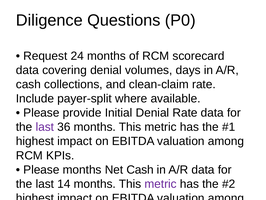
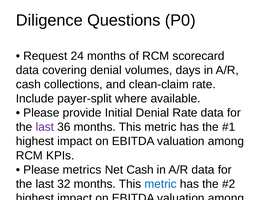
Please months: months -> metrics
14: 14 -> 32
metric at (161, 183) colour: purple -> blue
